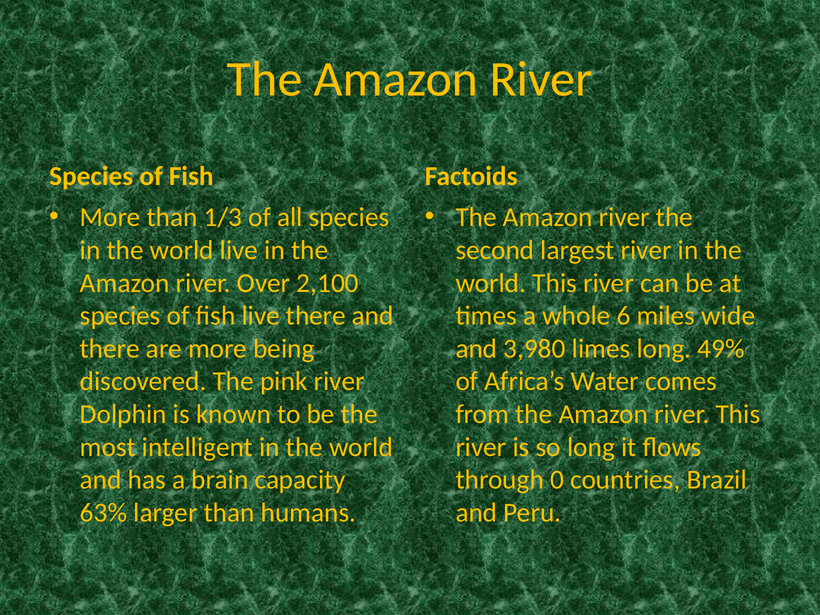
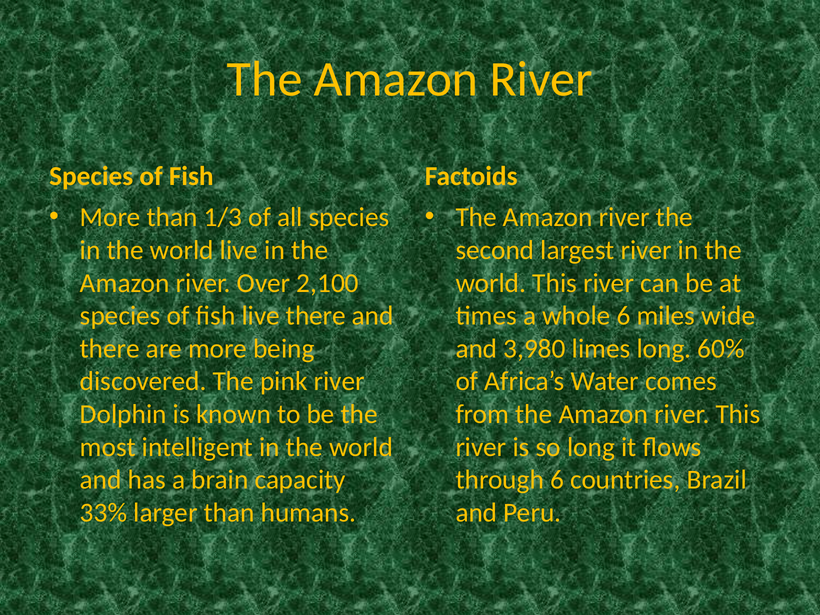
49%: 49% -> 60%
through 0: 0 -> 6
63%: 63% -> 33%
